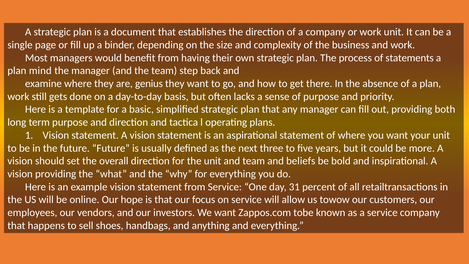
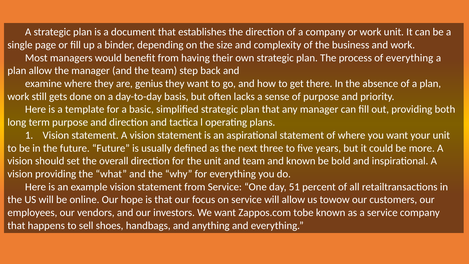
of statements: statements -> everything
plan mind: mind -> allow
and beliefs: beliefs -> known
31: 31 -> 51
